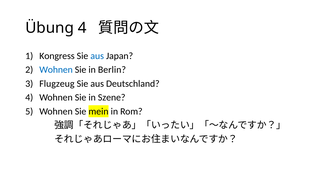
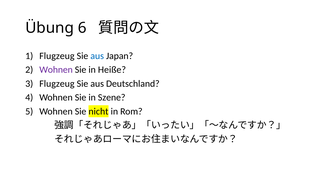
Übung 4: 4 -> 6
Kongress at (57, 56): Kongress -> Flugzeug
Wohnen at (56, 70) colour: blue -> purple
Berlin: Berlin -> Heiße
mein: mein -> nicht
